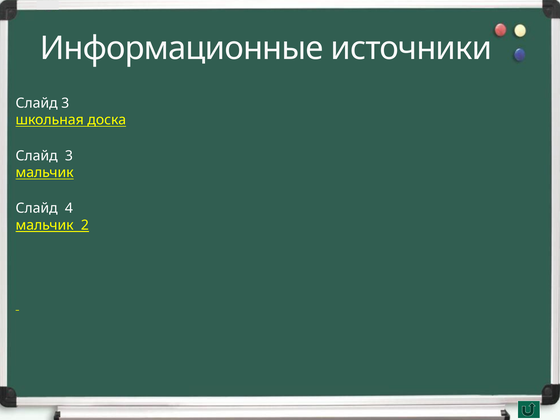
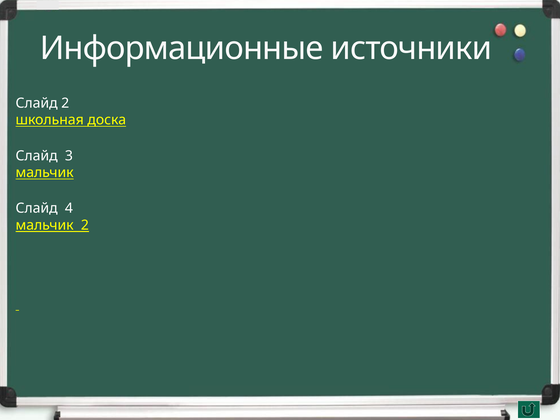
3 at (65, 103): 3 -> 2
